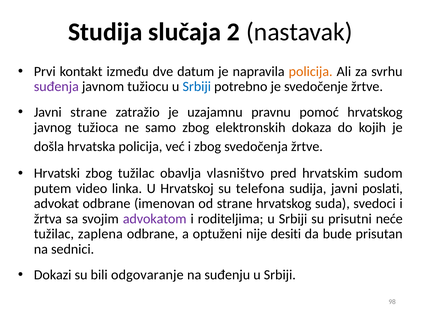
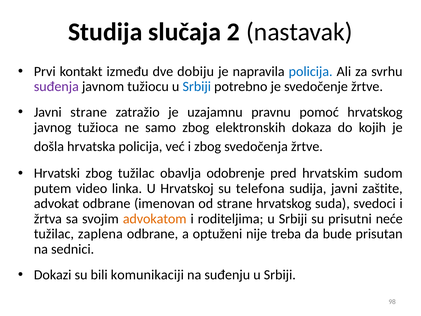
datum: datum -> dobiju
policija at (311, 71) colour: orange -> blue
vlasništvo: vlasništvo -> odobrenje
poslati: poslati -> zaštite
advokatom colour: purple -> orange
desiti: desiti -> treba
odgovaranje: odgovaranje -> komunikaciji
